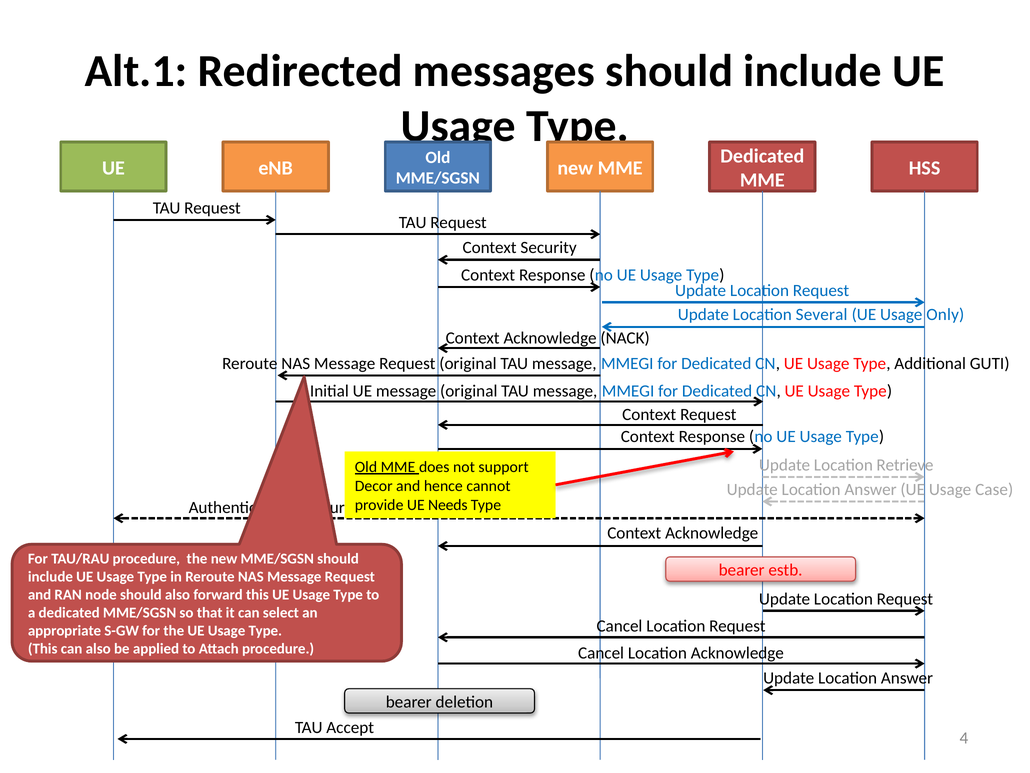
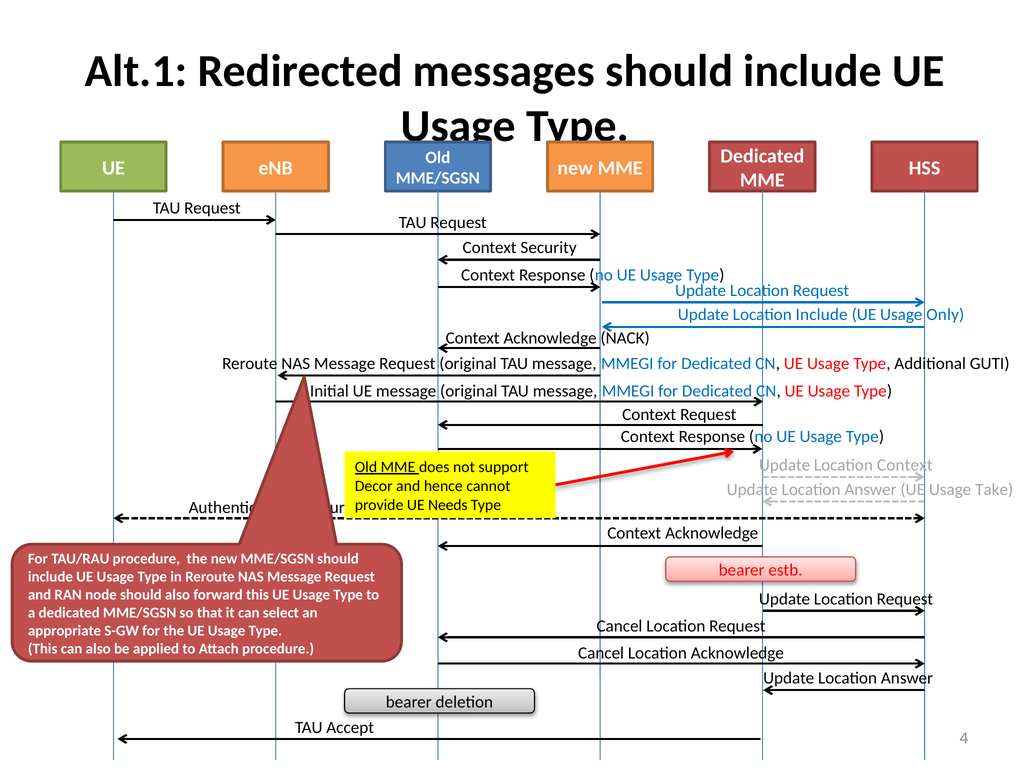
Location Several: Several -> Include
Location Retrieve: Retrieve -> Context
Case: Case -> Take
